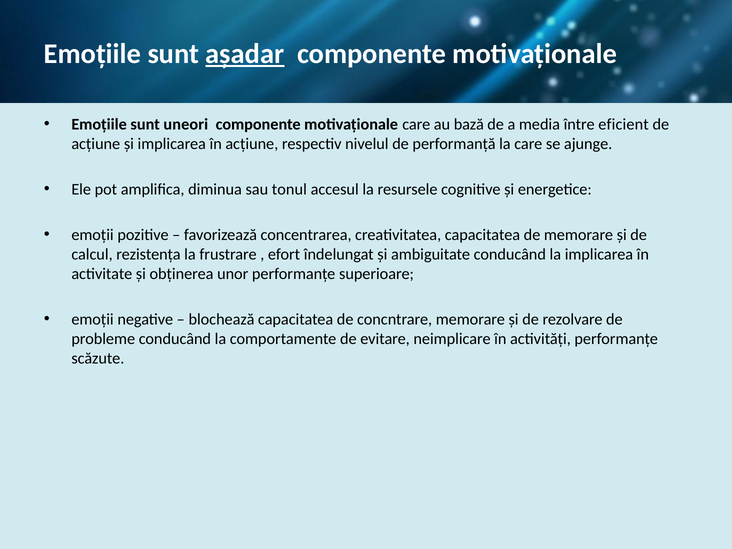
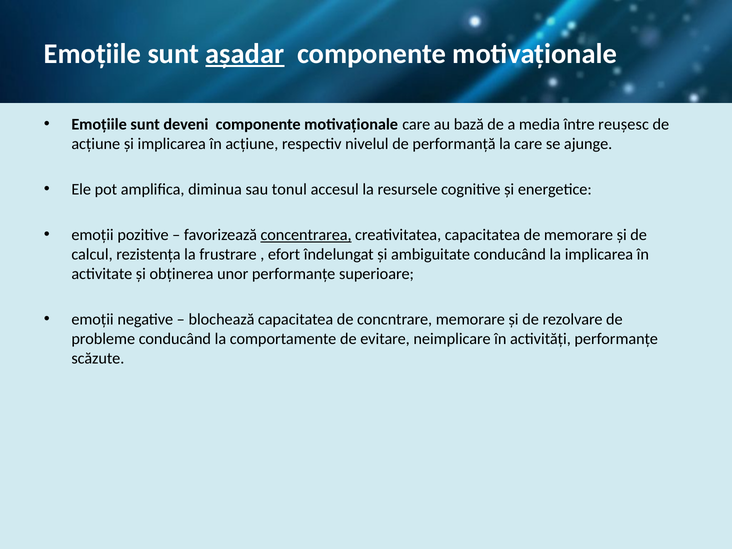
uneori: uneori -> deveni
eficient: eficient -> reuşesc
concentrarea underline: none -> present
